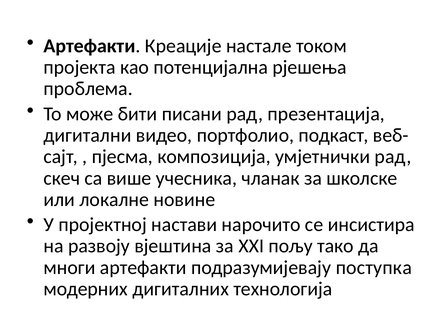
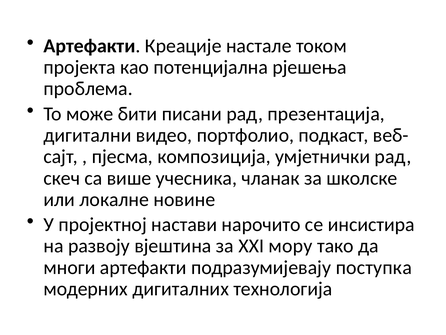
пољу: пољу -> мору
